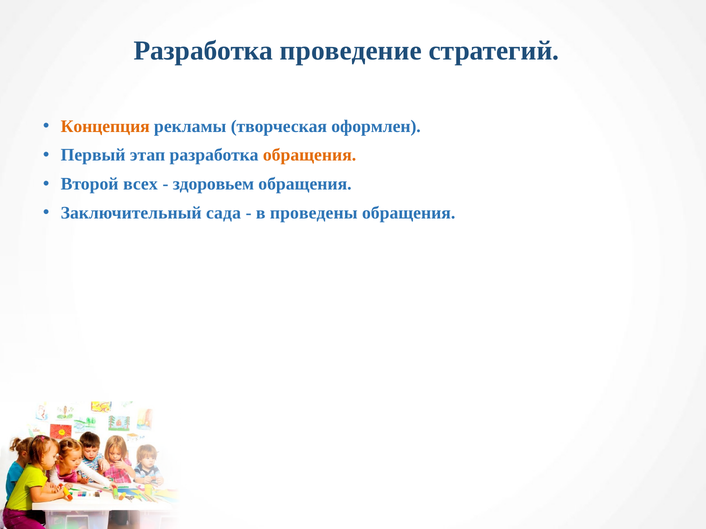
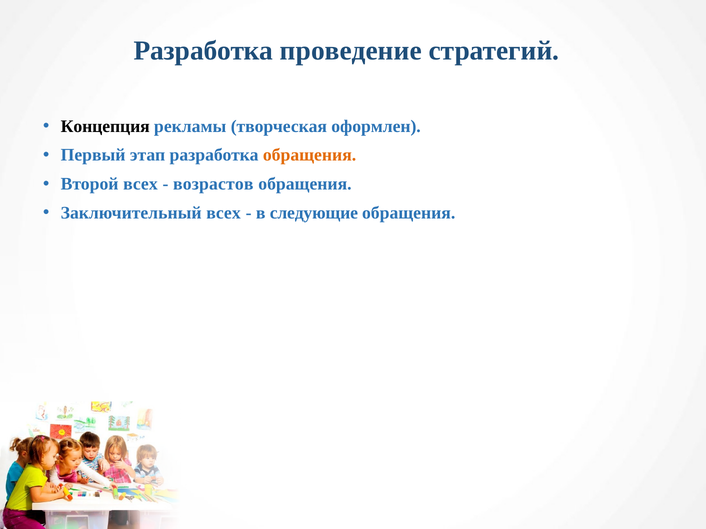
Концепция colour: orange -> black
здоровьем: здоровьем -> возрастов
Заключительный сада: сада -> всех
проведены: проведены -> следующие
